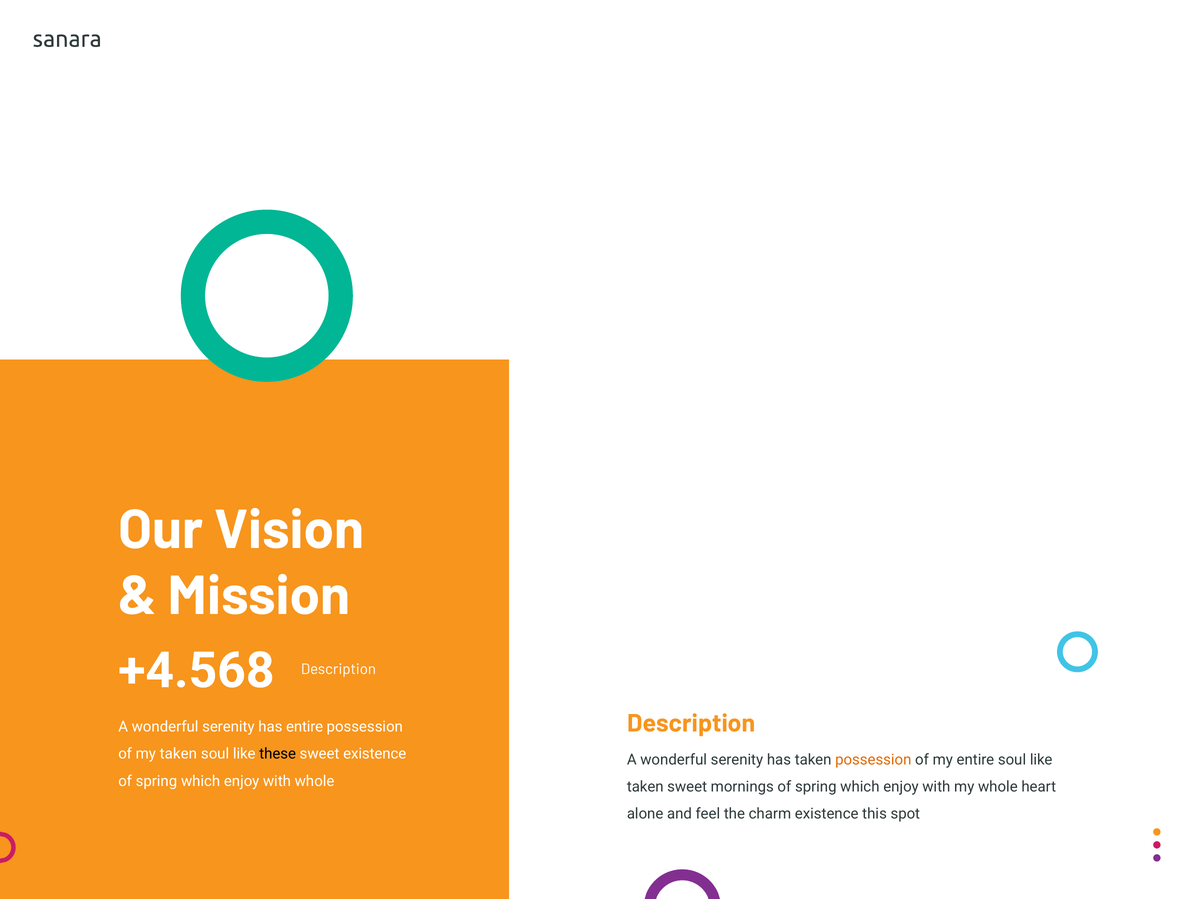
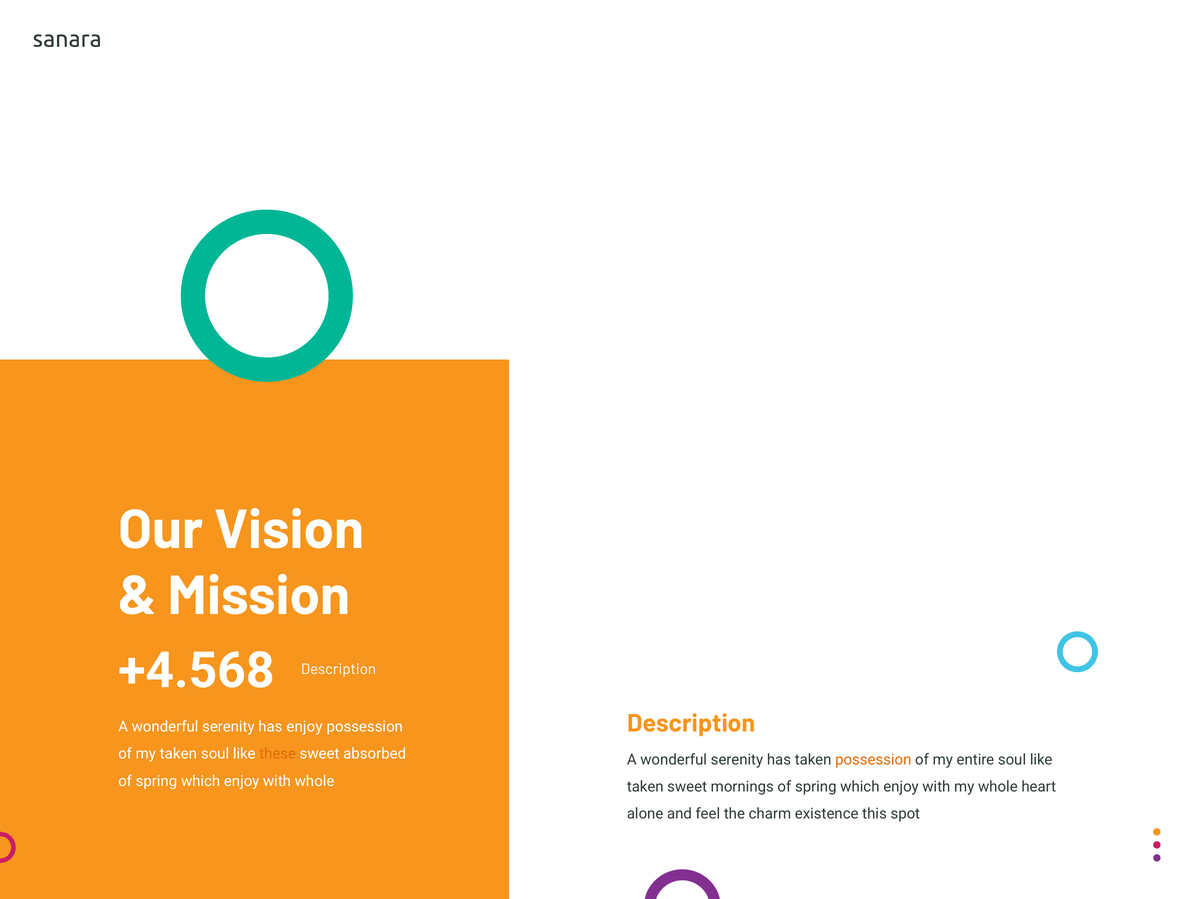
has entire: entire -> enjoy
these colour: black -> orange
sweet existence: existence -> absorbed
